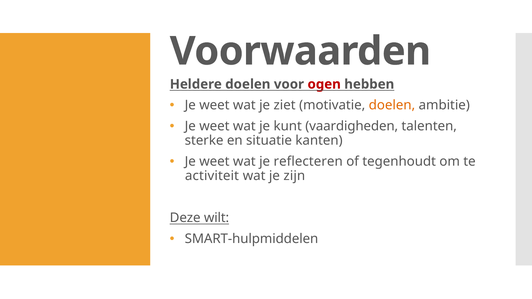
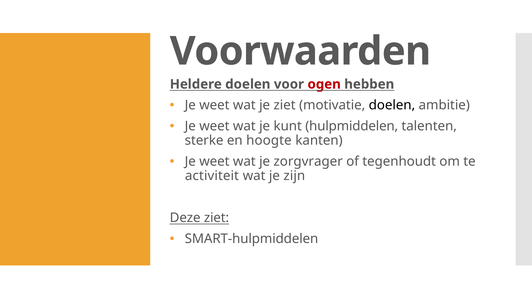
doelen at (392, 105) colour: orange -> black
vaardigheden: vaardigheden -> hulpmiddelen
situatie: situatie -> hoogte
reflecteren: reflecteren -> zorgvrager
Deze wilt: wilt -> ziet
